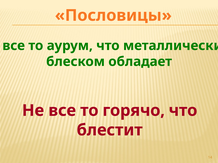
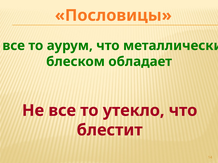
горячо: горячо -> утекло
